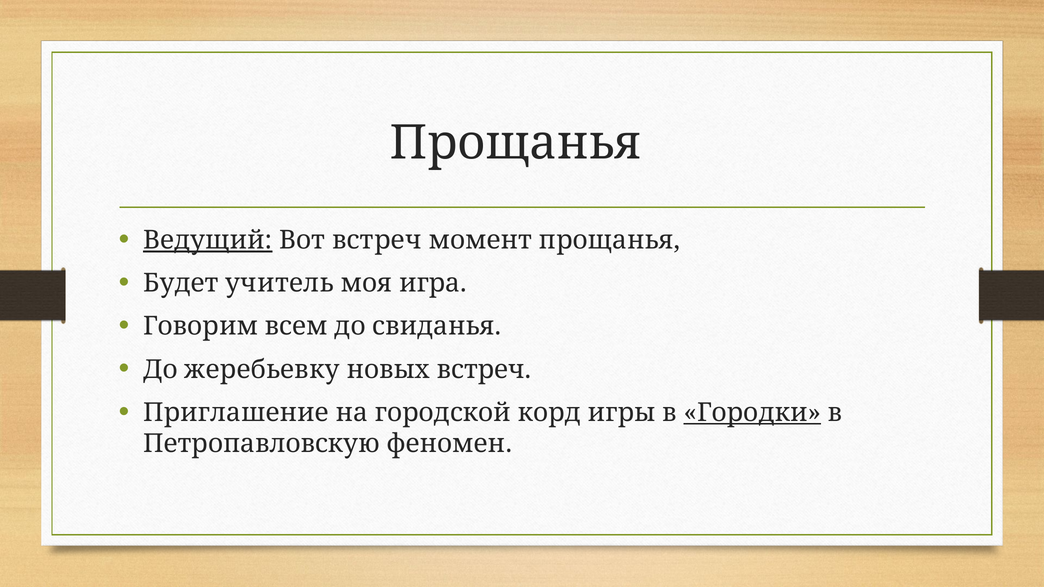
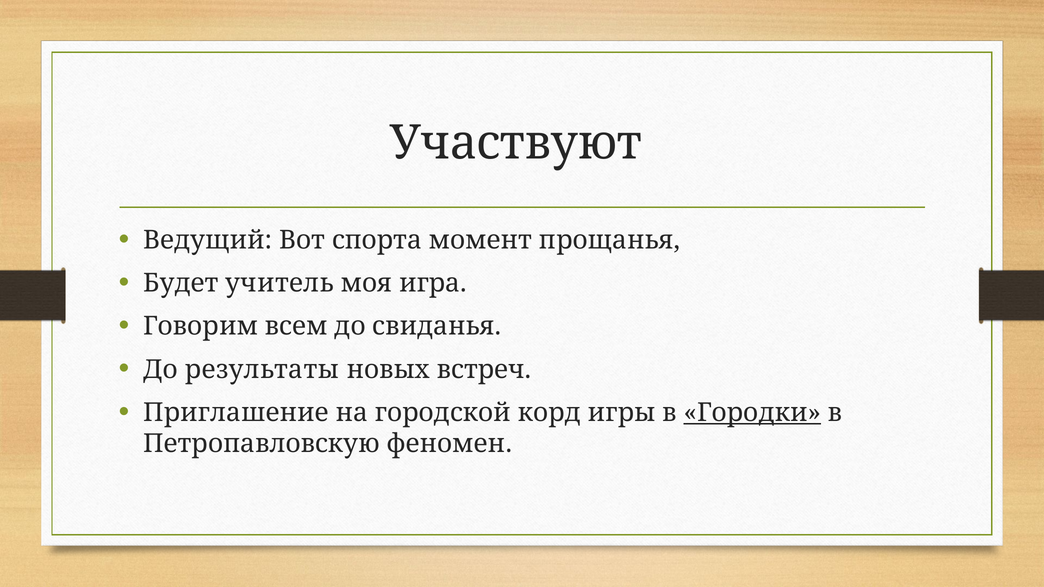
Прощанья at (516, 143): Прощанья -> Участвуют
Ведущий underline: present -> none
Вот встреч: встреч -> спорта
жеребьевку: жеребьевку -> результаты
